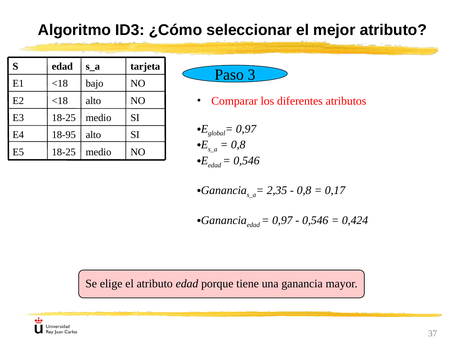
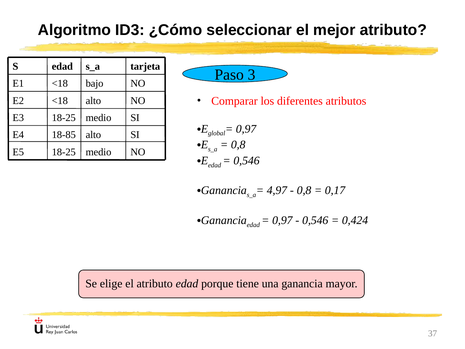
18-95: 18-95 -> 18-85
2,35: 2,35 -> 4,97
